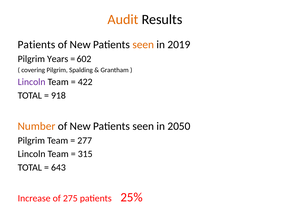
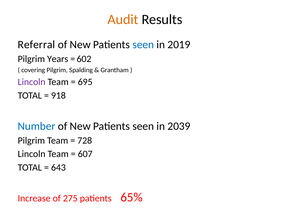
Patients at (37, 45): Patients -> Referral
seen at (143, 45) colour: orange -> blue
422: 422 -> 695
Number colour: orange -> blue
2050: 2050 -> 2039
277: 277 -> 728
315: 315 -> 607
25%: 25% -> 65%
